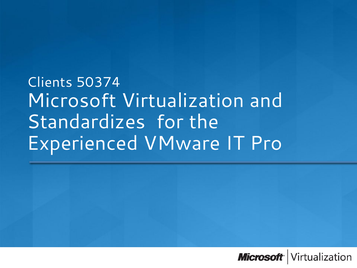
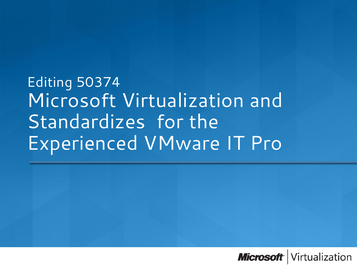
Clients: Clients -> Editing
